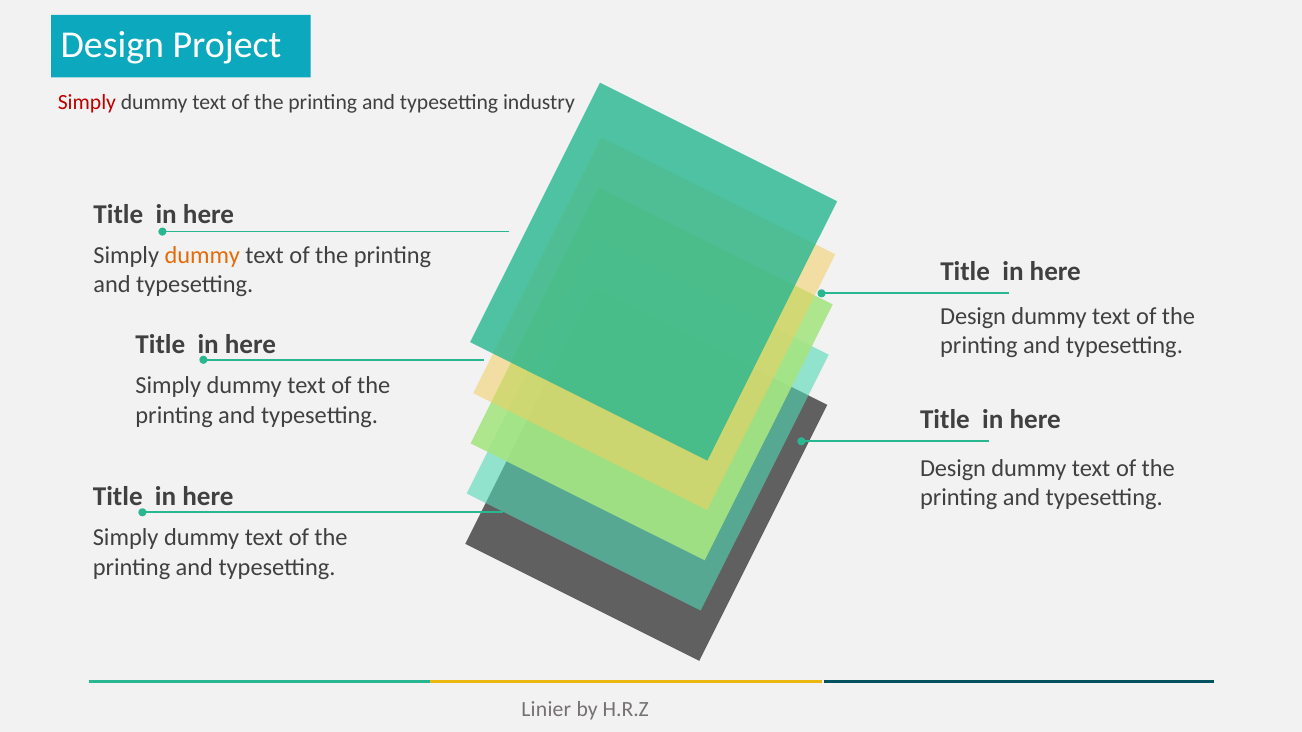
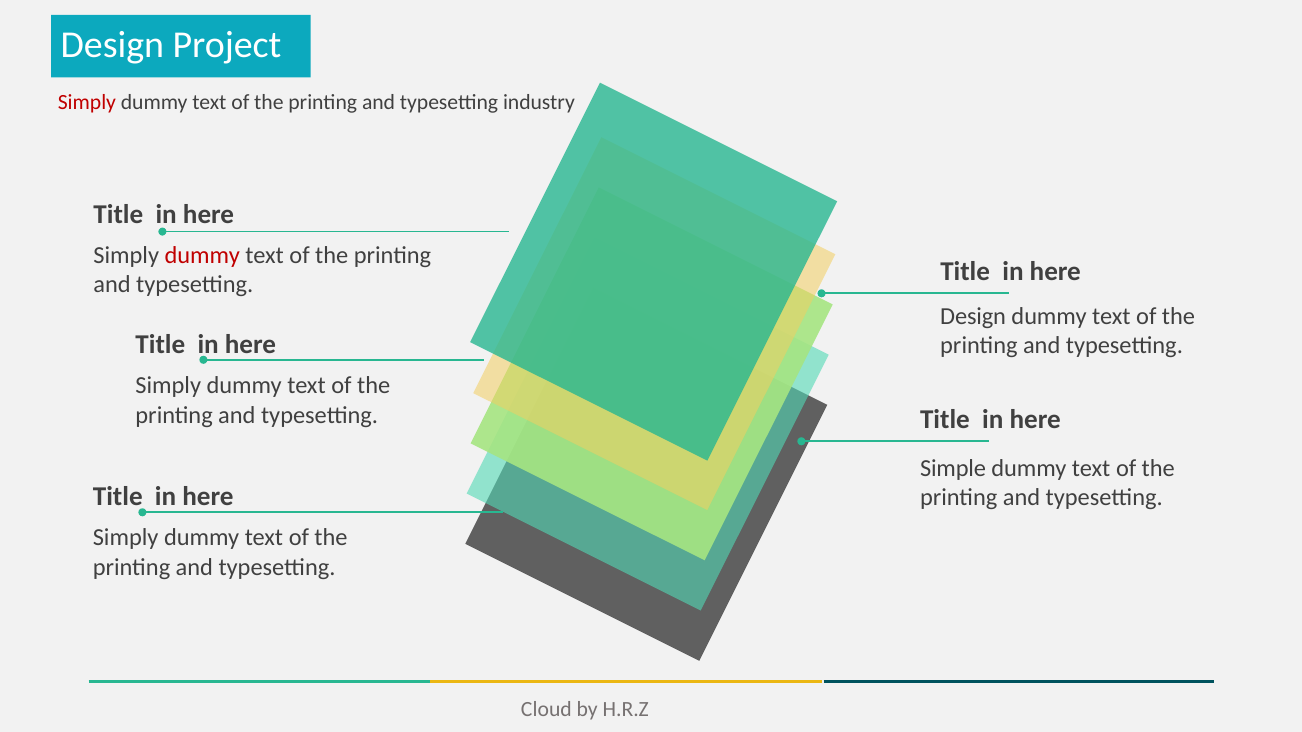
dummy at (202, 256) colour: orange -> red
Design at (953, 469): Design -> Simple
Linier: Linier -> Cloud
